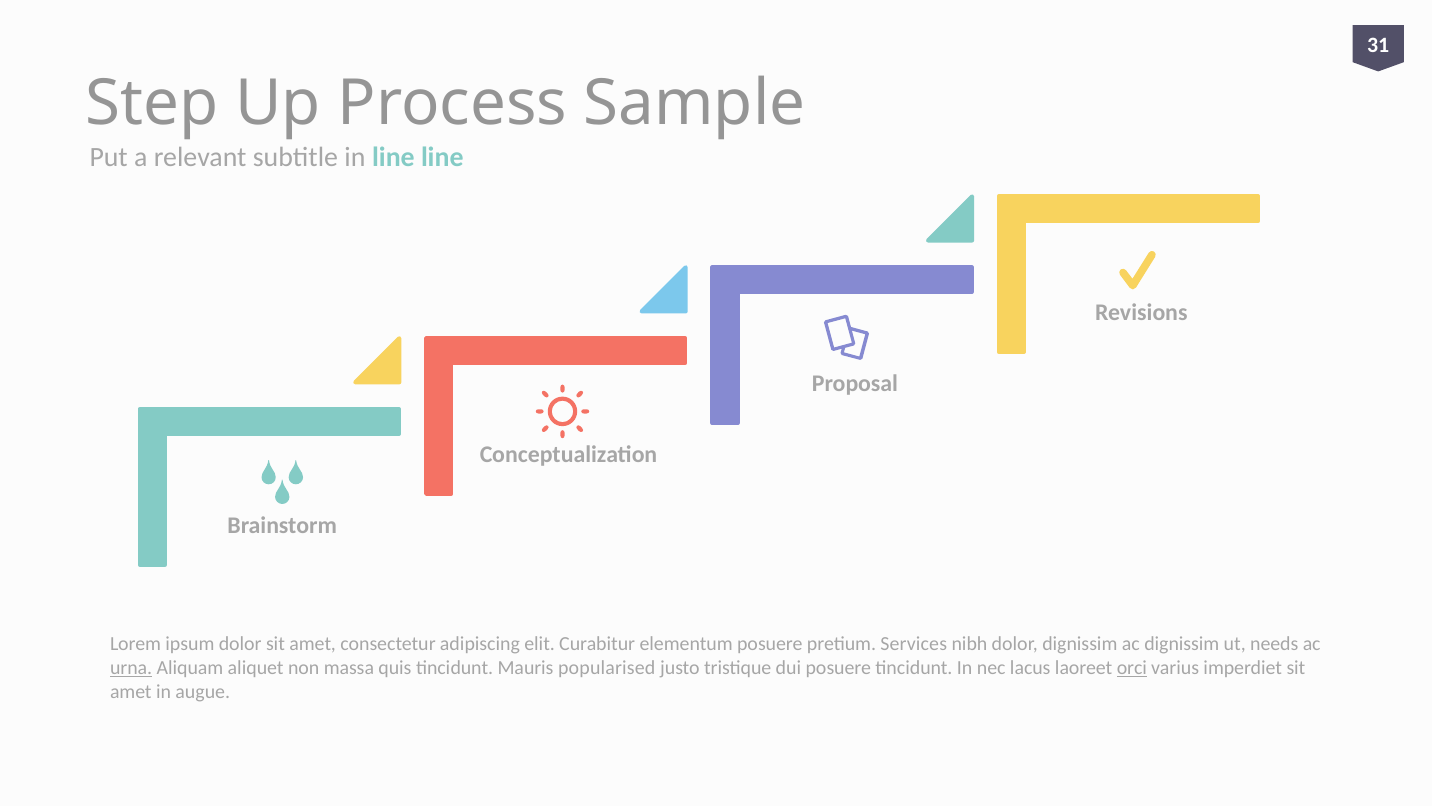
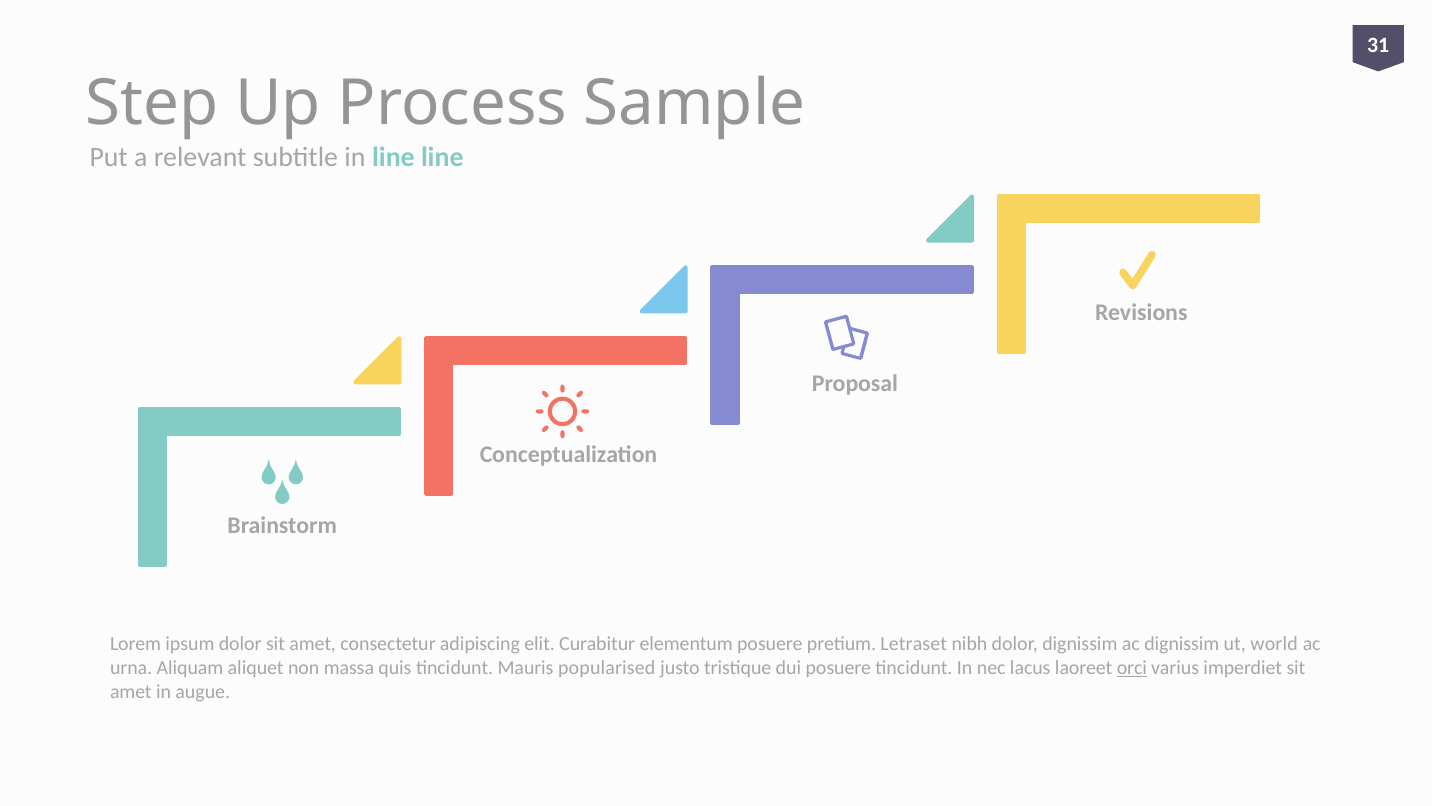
Services: Services -> Letraset
needs: needs -> world
urna underline: present -> none
